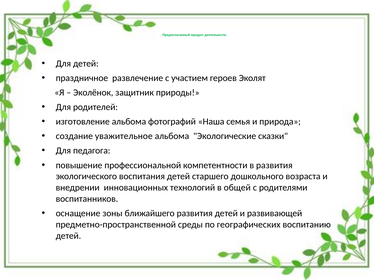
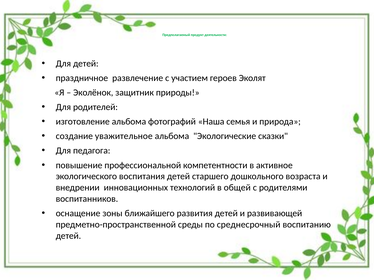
в развития: развития -> активное
географических: географических -> среднесрочный
